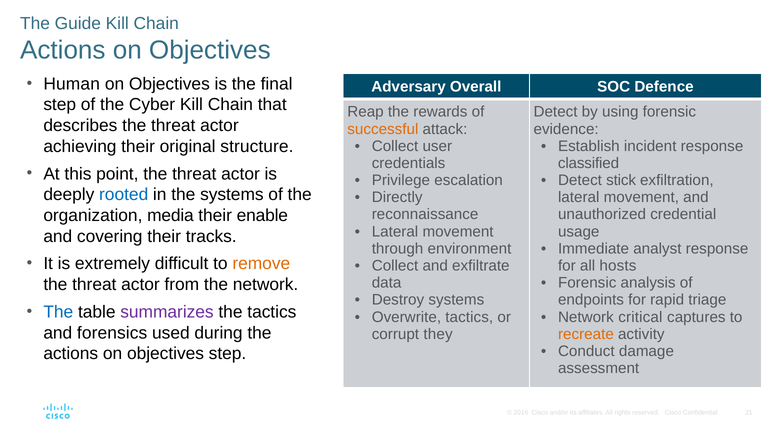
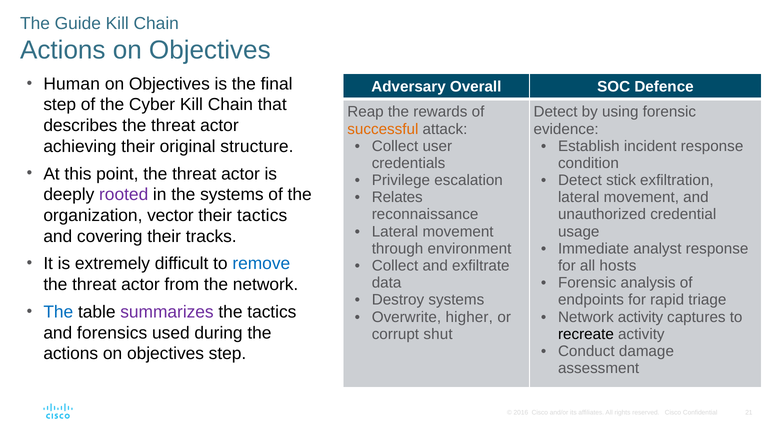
classified: classified -> condition
rooted colour: blue -> purple
Directly: Directly -> Relates
media: media -> vector
their enable: enable -> tactics
remove colour: orange -> blue
Overwrite tactics: tactics -> higher
Network critical: critical -> activity
they: they -> shut
recreate colour: orange -> black
